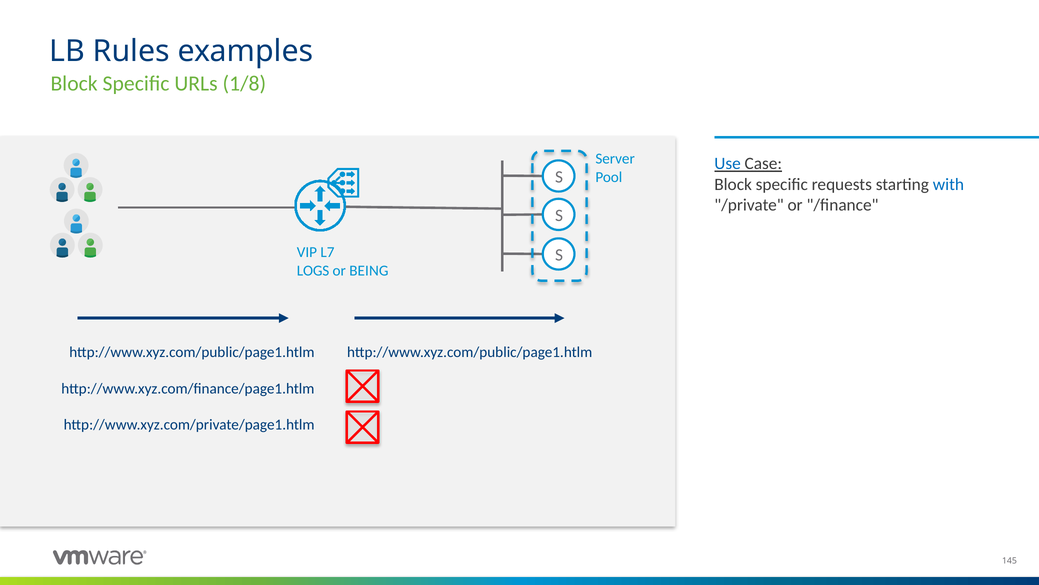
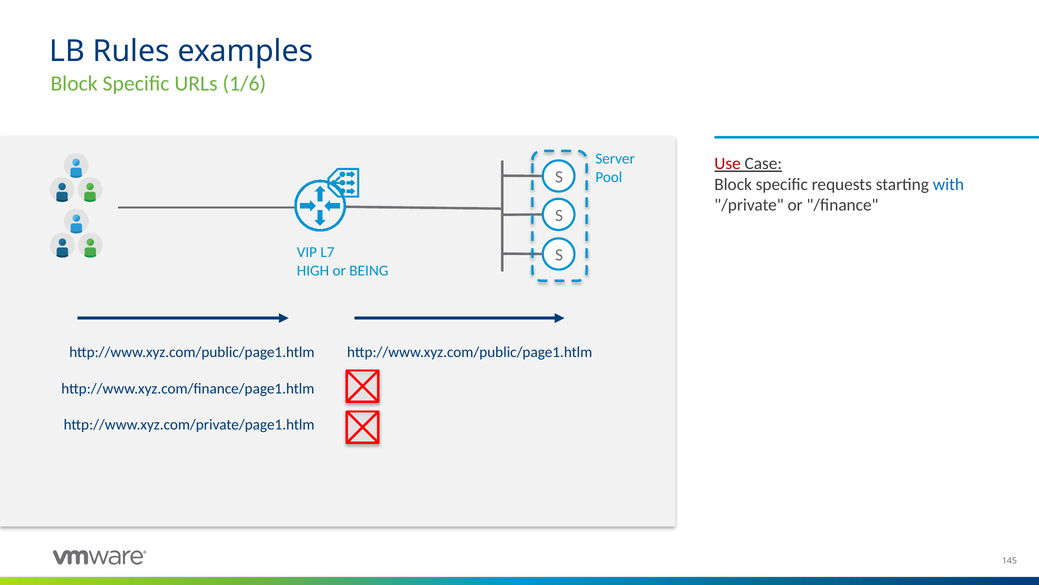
1/8: 1/8 -> 1/6
Use colour: blue -> red
LOGS: LOGS -> HIGH
